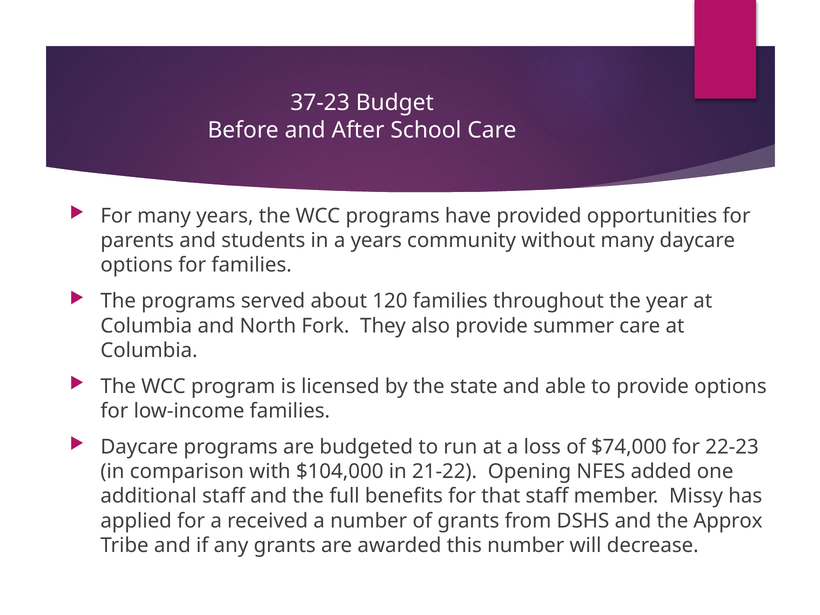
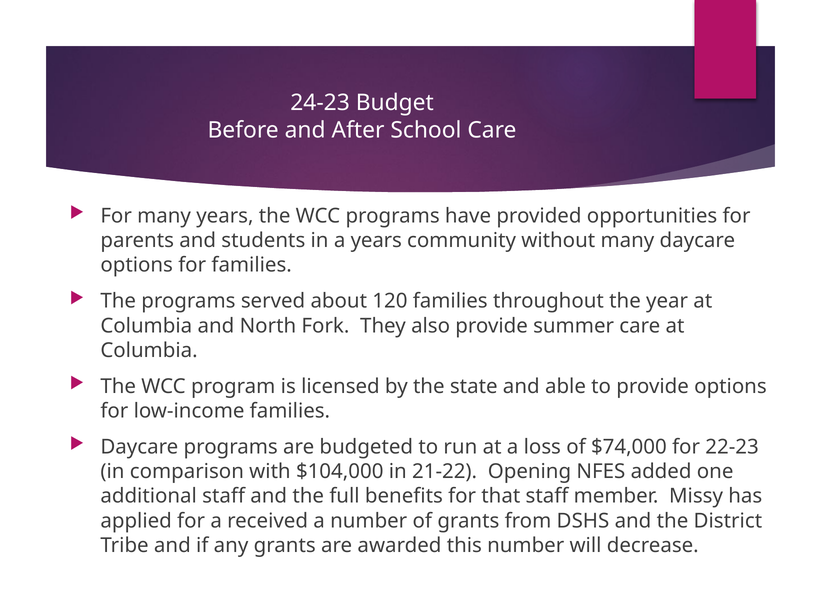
37-23: 37-23 -> 24-23
Approx: Approx -> District
